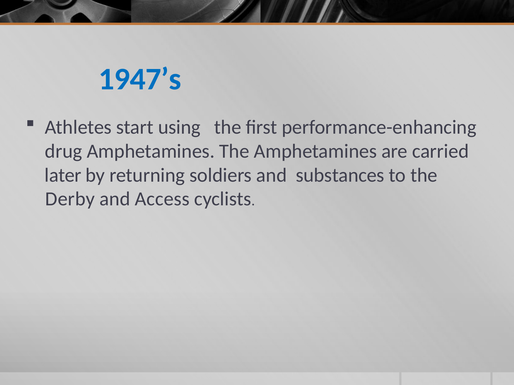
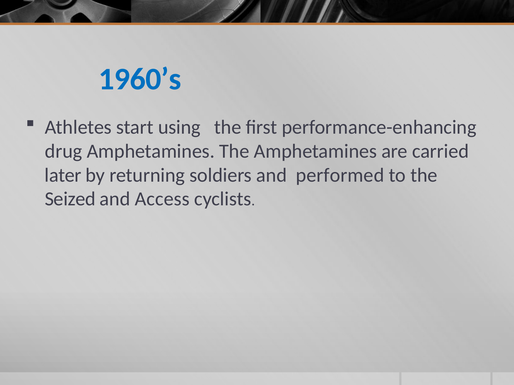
1947’s: 1947’s -> 1960’s
substances: substances -> performed
Derby: Derby -> Seized
